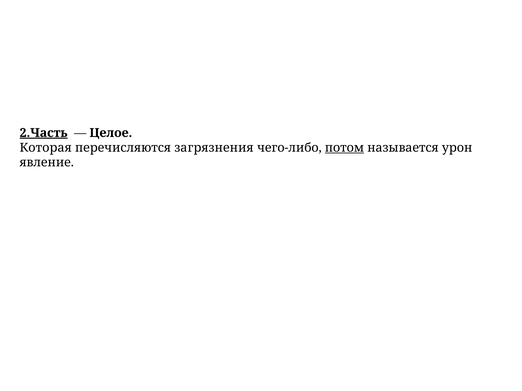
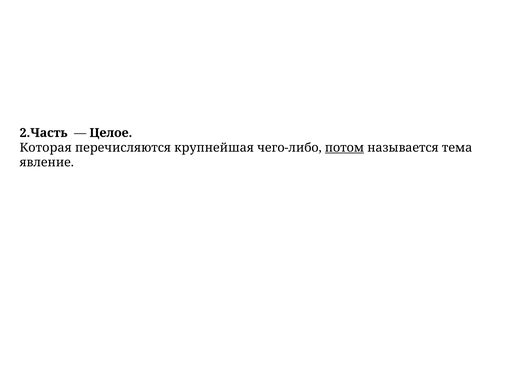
2.Часть underline: present -> none
загрязнения: загрязнения -> крупнейшая
урон: урон -> тема
